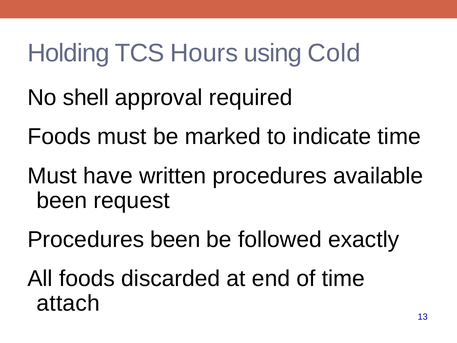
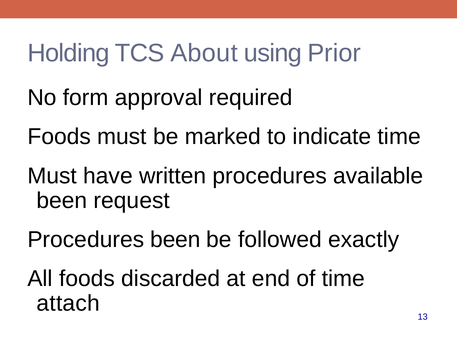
Hours: Hours -> About
Cold: Cold -> Prior
shell: shell -> form
